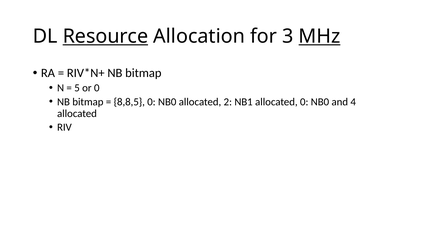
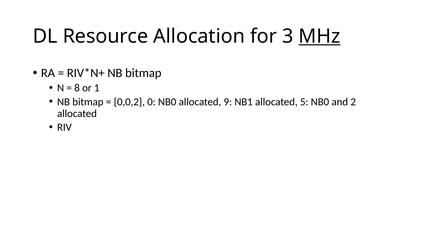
Resource underline: present -> none
5: 5 -> 8
or 0: 0 -> 1
8,8,5: 8,8,5 -> 0,0,2
2: 2 -> 9
allocated 0: 0 -> 5
4: 4 -> 2
